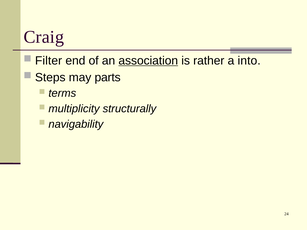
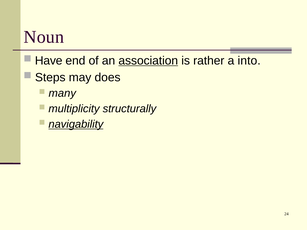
Craig: Craig -> Noun
Filter: Filter -> Have
parts: parts -> does
terms: terms -> many
navigability underline: none -> present
